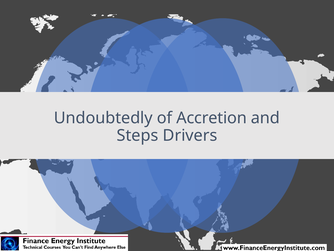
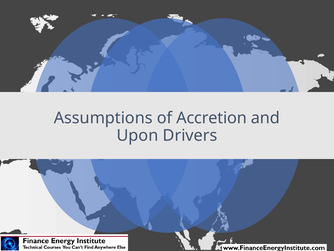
Undoubtedly: Undoubtedly -> Assumptions
Steps: Steps -> Upon
